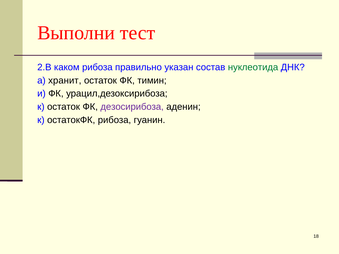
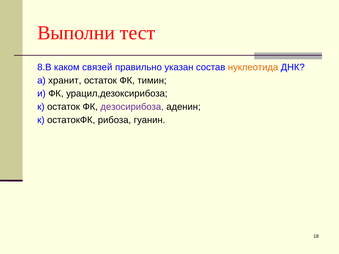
2.В: 2.В -> 8.В
каком рибоза: рибоза -> связей
нуклеотида colour: green -> orange
